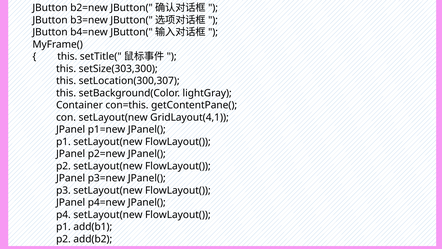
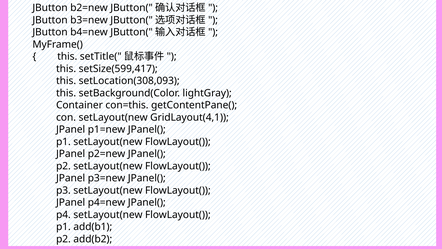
setSize(303,300: setSize(303,300 -> setSize(599,417
setLocation(300,307: setLocation(300,307 -> setLocation(308,093
